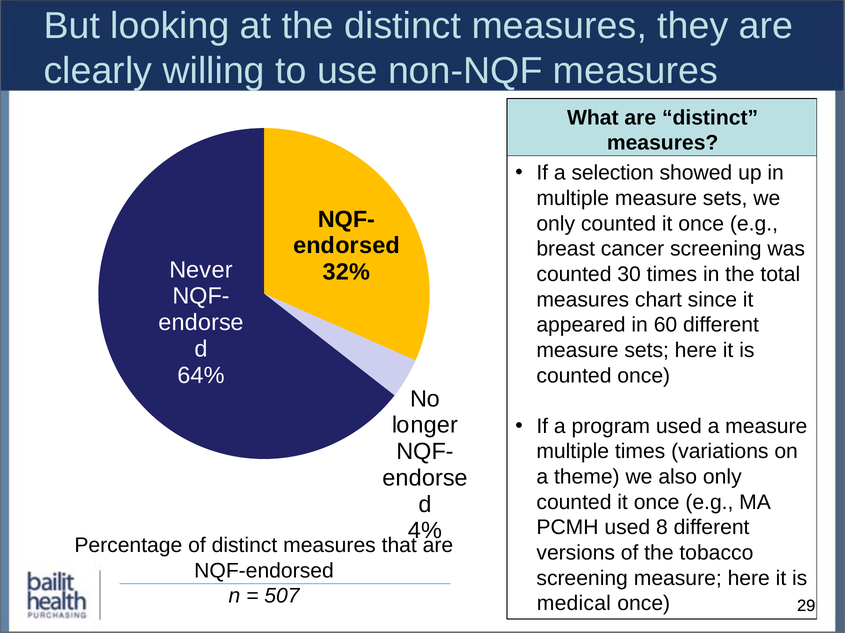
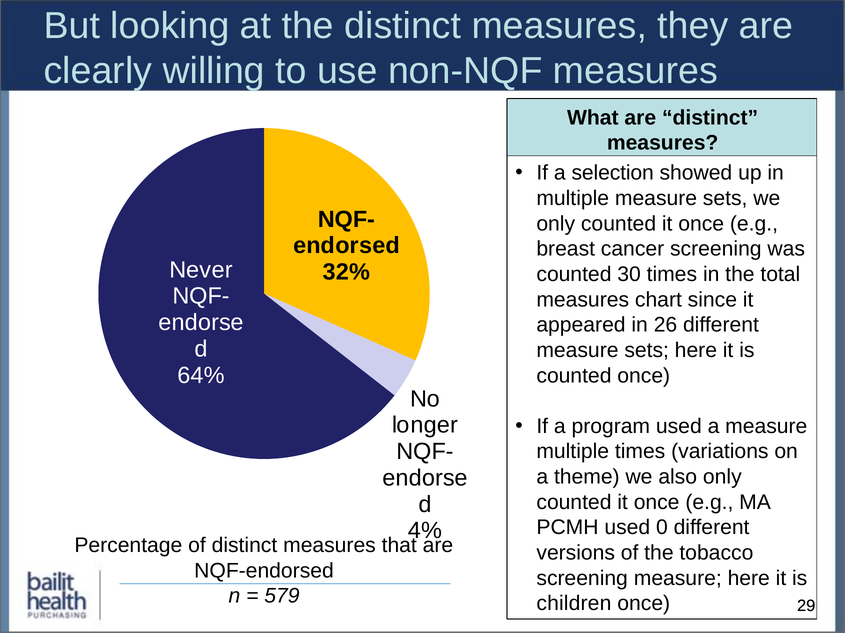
60: 60 -> 26
8: 8 -> 0
507: 507 -> 579
medical: medical -> children
